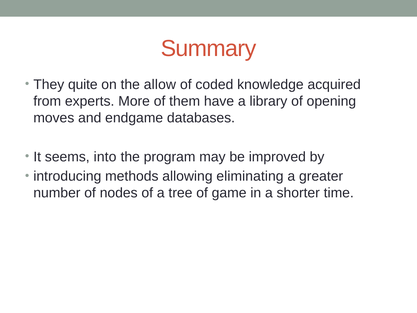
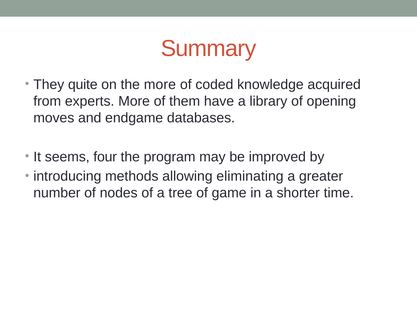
the allow: allow -> more
into: into -> four
